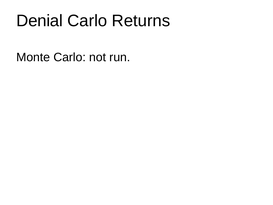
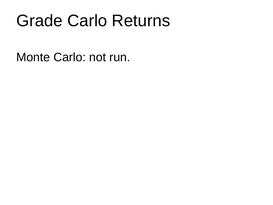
Denial: Denial -> Grade
